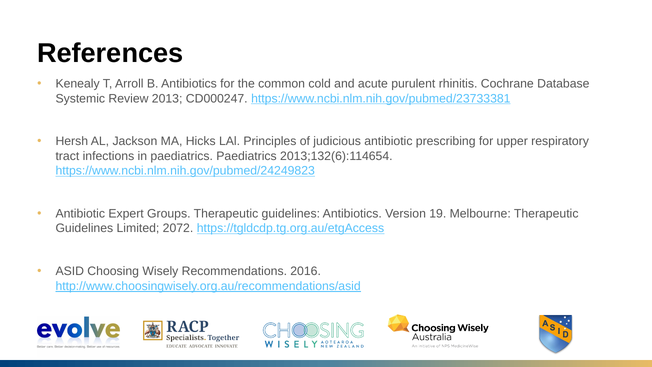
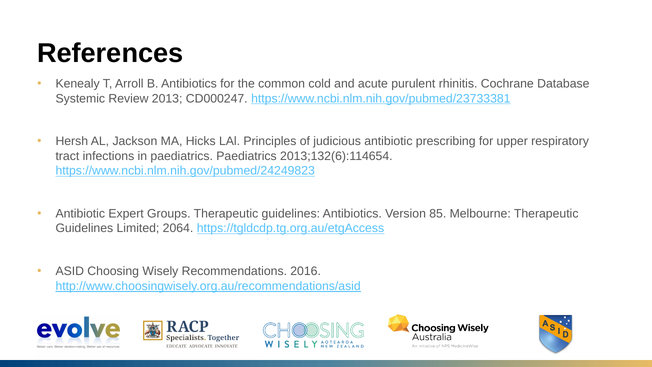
19: 19 -> 85
2072: 2072 -> 2064
